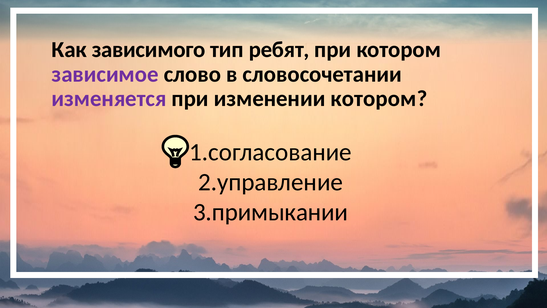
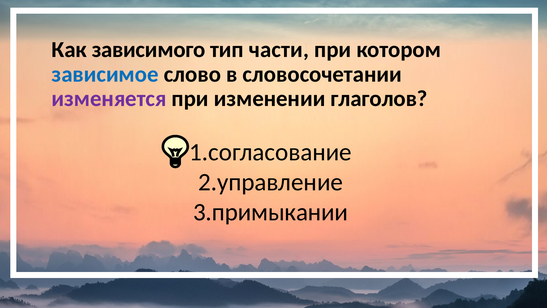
ребят: ребят -> части
зависимое colour: purple -> blue
изменении котором: котором -> глаголов
